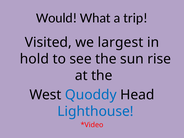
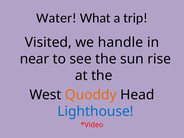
Would: Would -> Water
largest: largest -> handle
hold: hold -> near
Quoddy colour: blue -> orange
